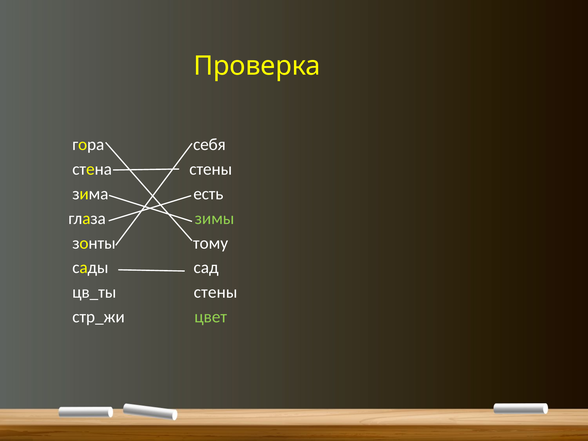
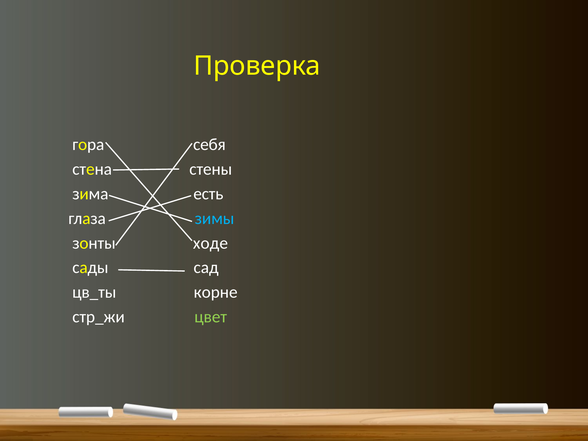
зимы colour: light green -> light blue
тому: тому -> ходе
цв_ты стены: стены -> корне
